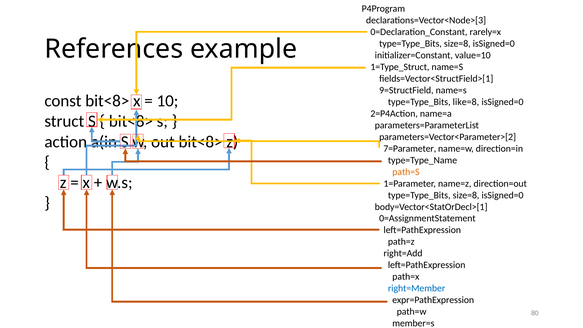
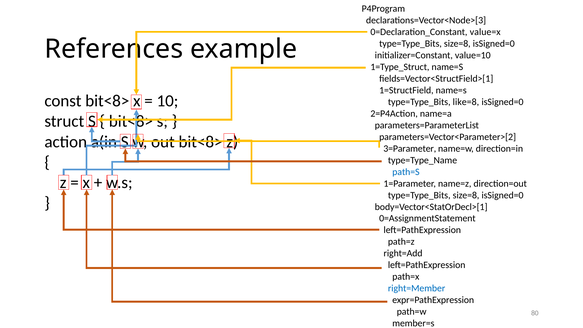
rarely=x: rarely=x -> value=x
9=StructField: 9=StructField -> 1=StructField
7=Parameter: 7=Parameter -> 3=Parameter
path=S colour: orange -> blue
